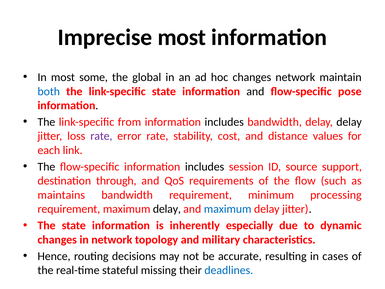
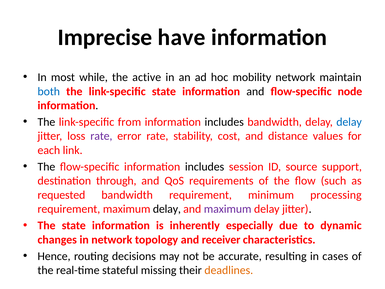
Imprecise most: most -> have
some: some -> while
global: global -> active
hoc changes: changes -> mobility
pose: pose -> node
delay at (349, 122) colour: black -> blue
maintains: maintains -> requested
maximum at (228, 209) colour: blue -> purple
military: military -> receiver
deadlines colour: blue -> orange
